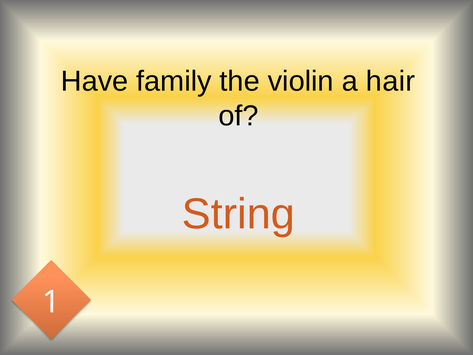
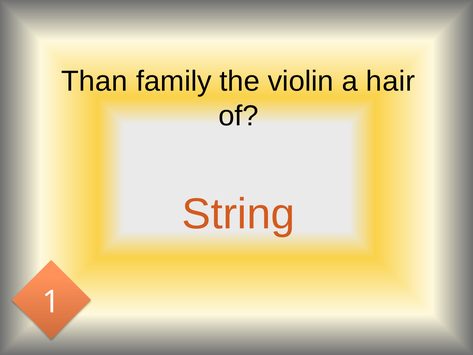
Have: Have -> Than
